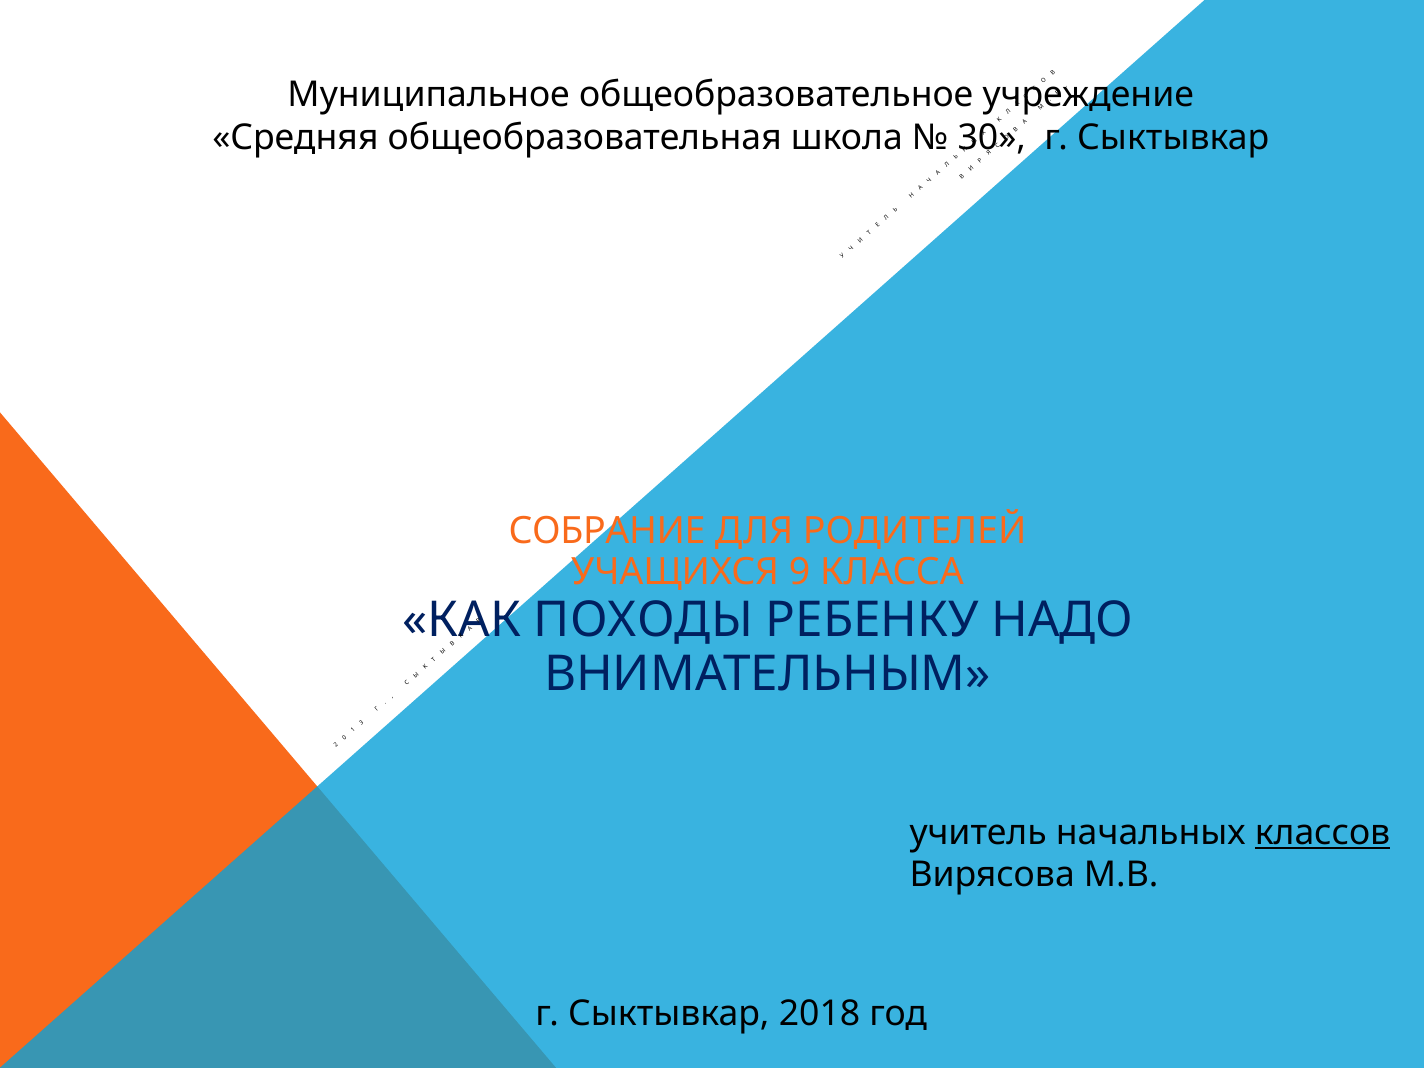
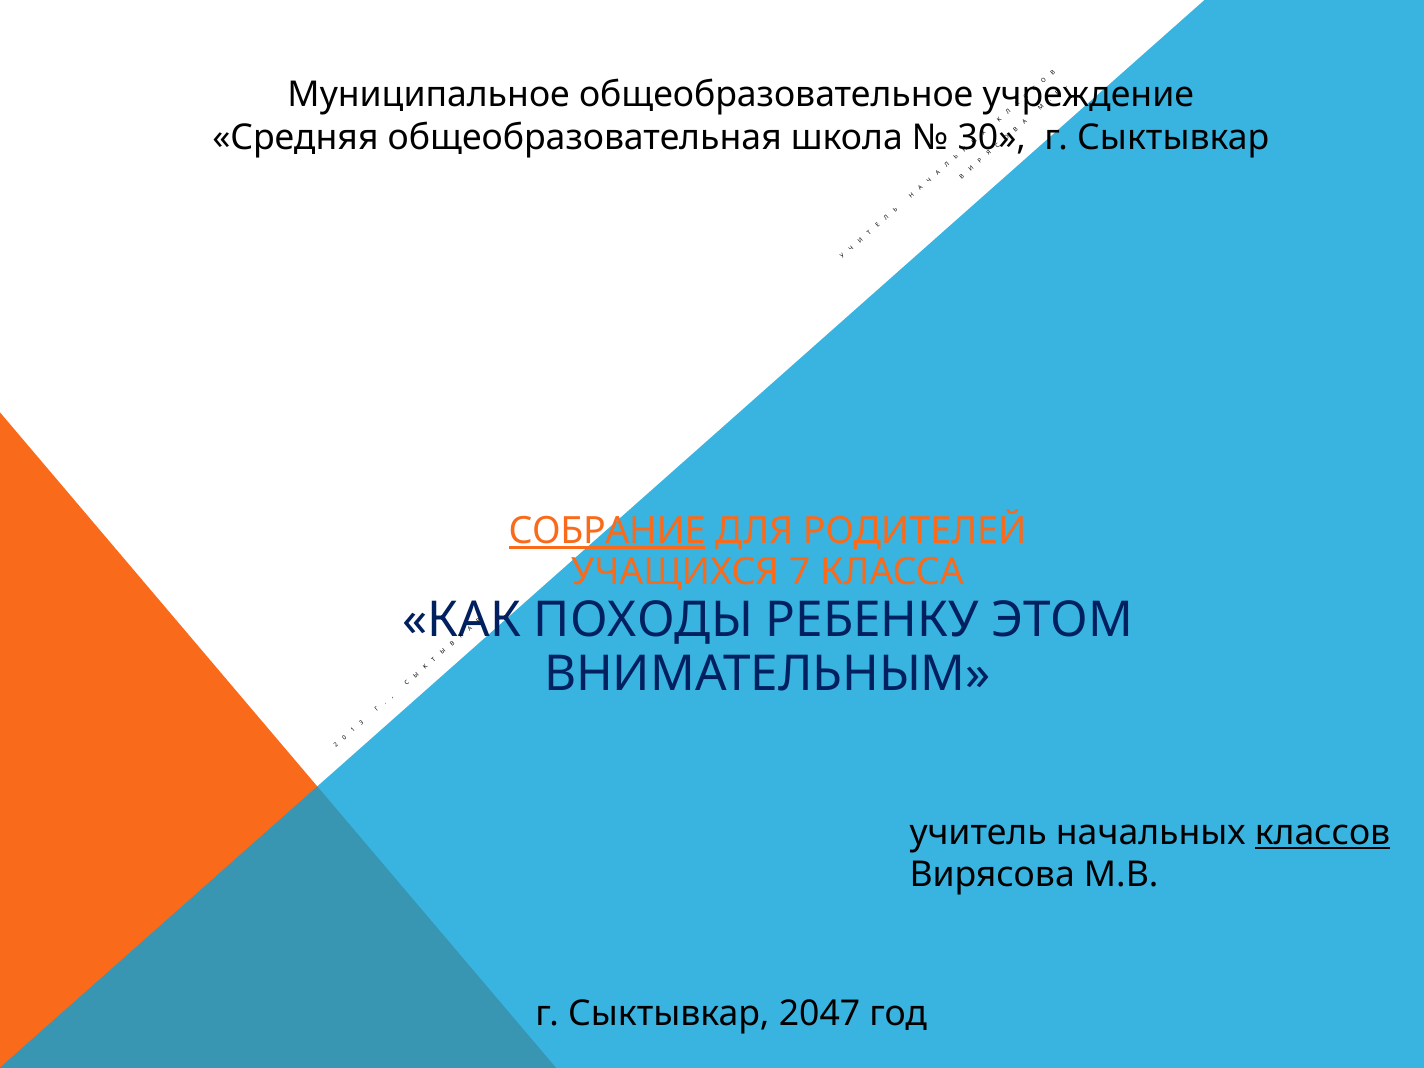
СОБРАНИЕ underline: none -> present
9: 9 -> 7
НАДО: НАДО -> ЭТОМ
2018: 2018 -> 2047
